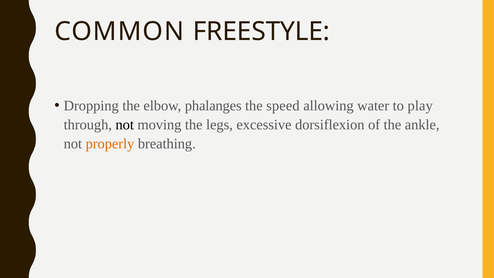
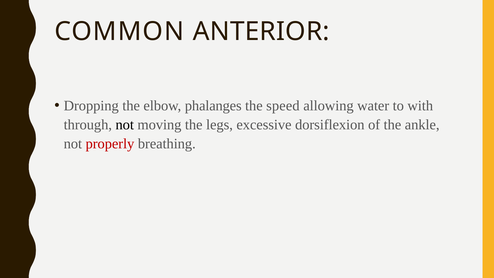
FREESTYLE: FREESTYLE -> ANTERIOR
play: play -> with
properly colour: orange -> red
